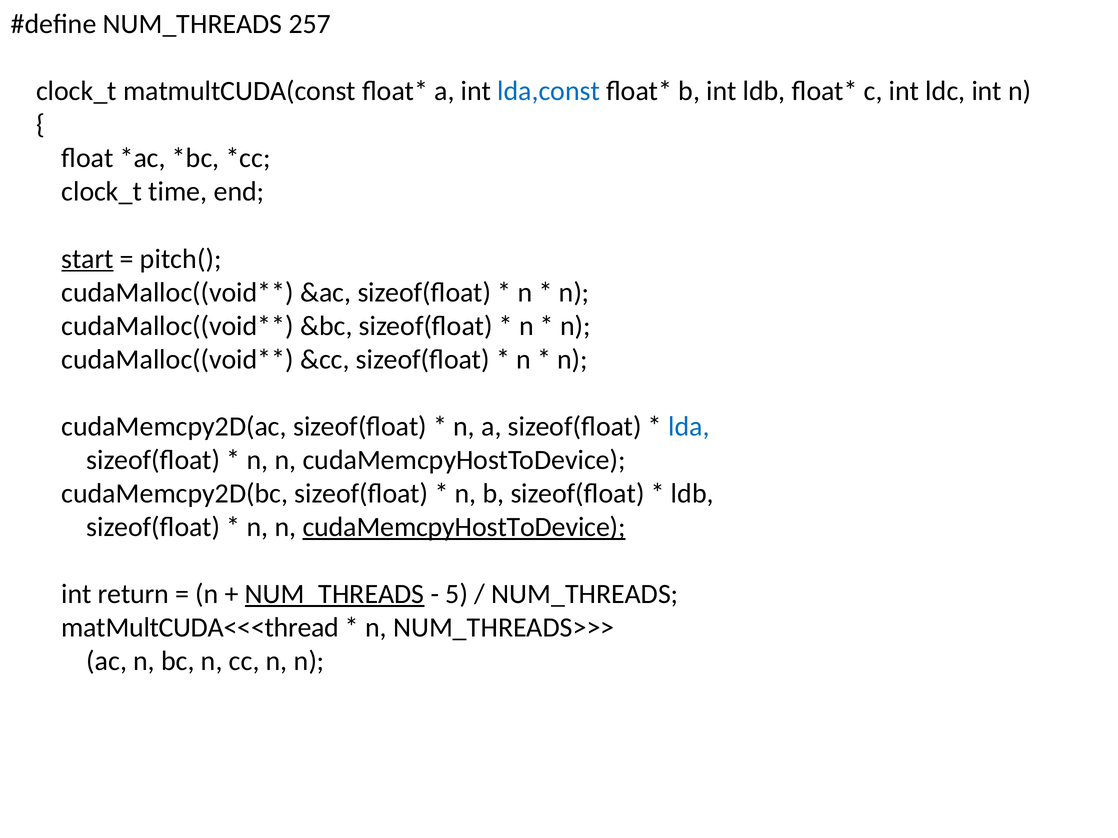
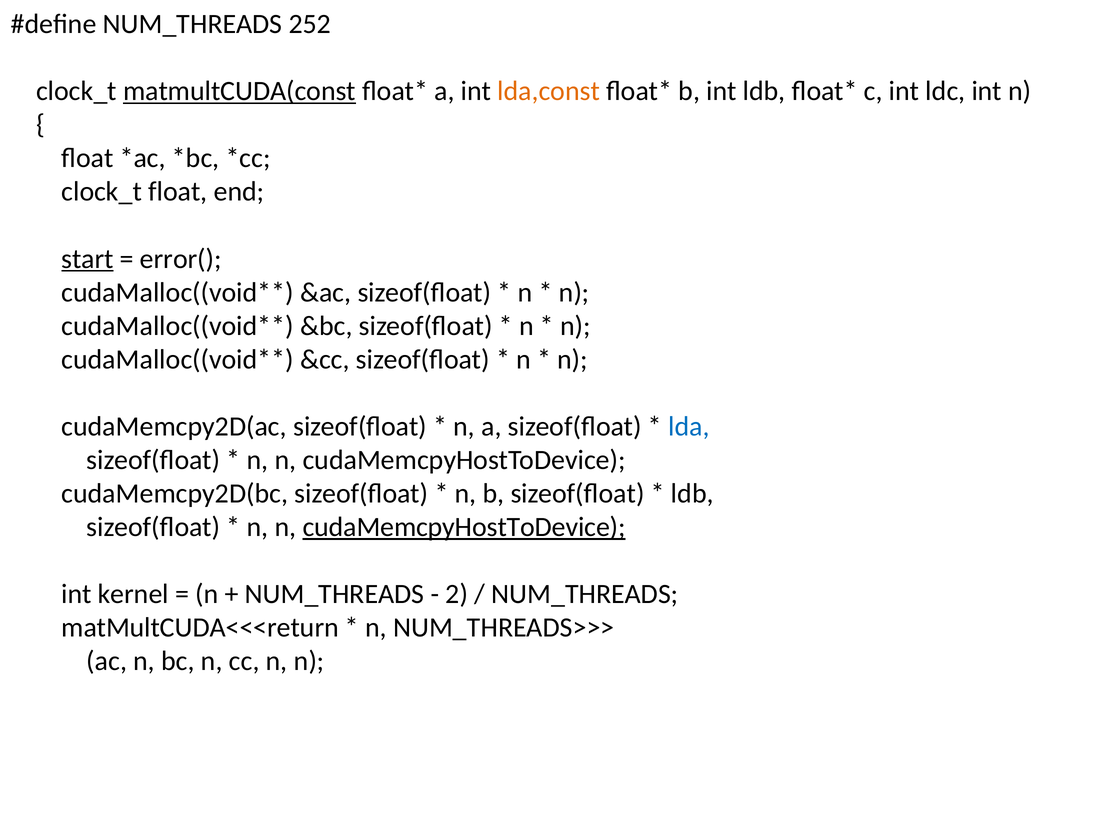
257: 257 -> 252
matmultCUDA(const underline: none -> present
lda,const colour: blue -> orange
clock_t time: time -> float
pitch(: pitch( -> error(
return: return -> kernel
NUM_THREADS at (335, 594) underline: present -> none
5: 5 -> 2
matMultCUDA<<<thread: matMultCUDA<<<thread -> matMultCUDA<<<return
